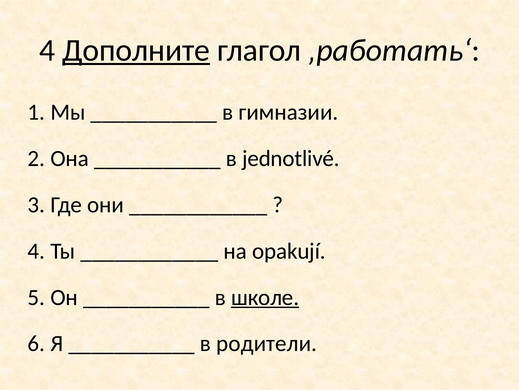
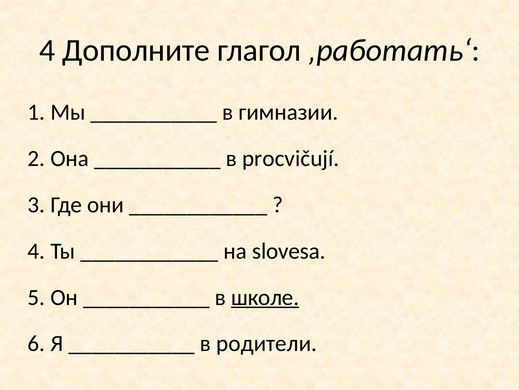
Дополните underline: present -> none
jednotlivé: jednotlivé -> procvičují
opakují: opakují -> slovesa
